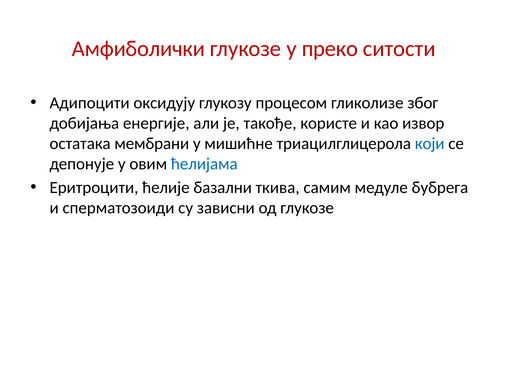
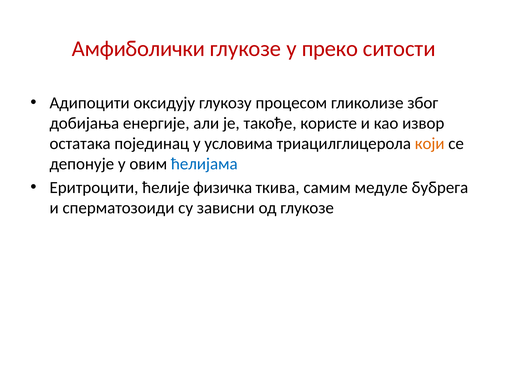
мембрани: мембрани -> појединац
мишићне: мишићне -> условима
који colour: blue -> orange
базални: базални -> физичка
